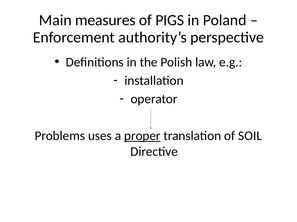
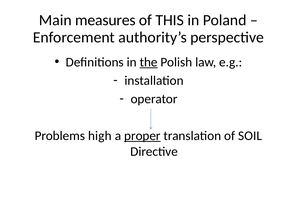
PIGS: PIGS -> THIS
the underline: none -> present
uses: uses -> high
